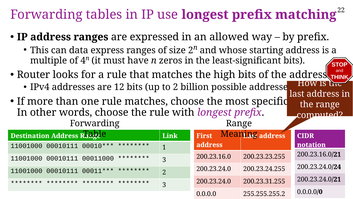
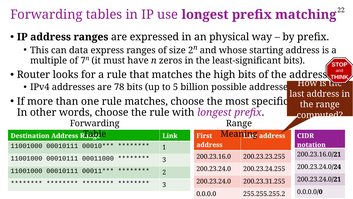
allowed: allowed -> physical
4: 4 -> 7
12: 12 -> 78
to 2: 2 -> 5
